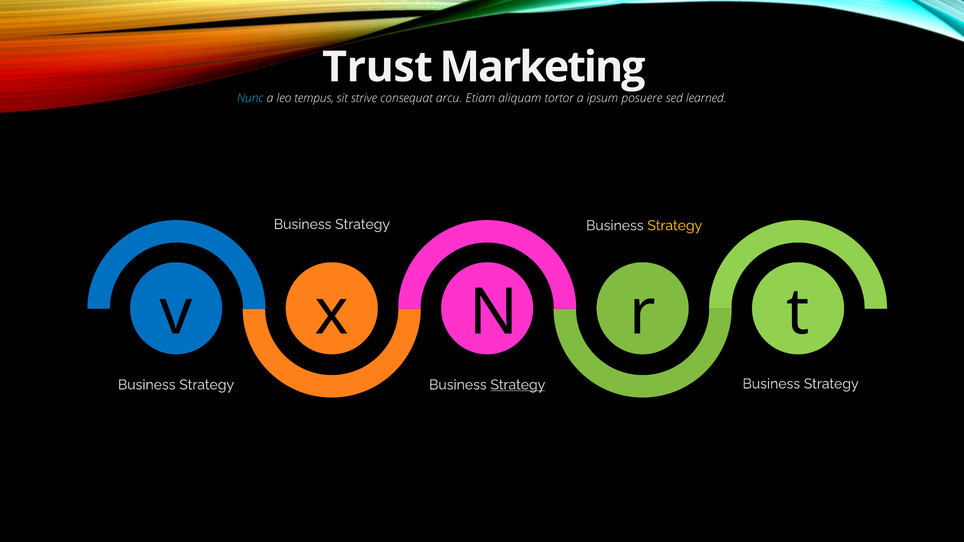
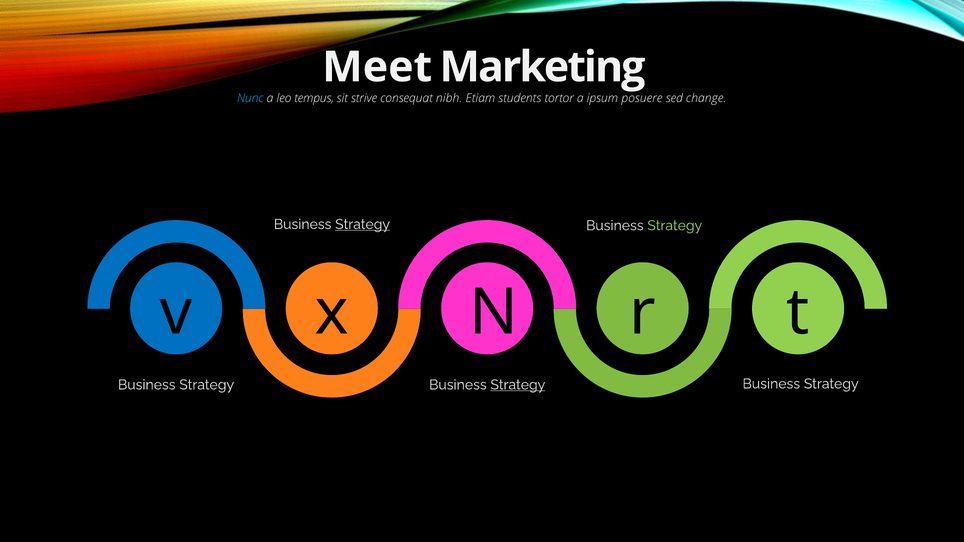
Trust: Trust -> Meet
arcu: arcu -> nibh
aliquam: aliquam -> students
learned: learned -> change
Strategy at (363, 224) underline: none -> present
Strategy at (675, 226) colour: yellow -> light green
